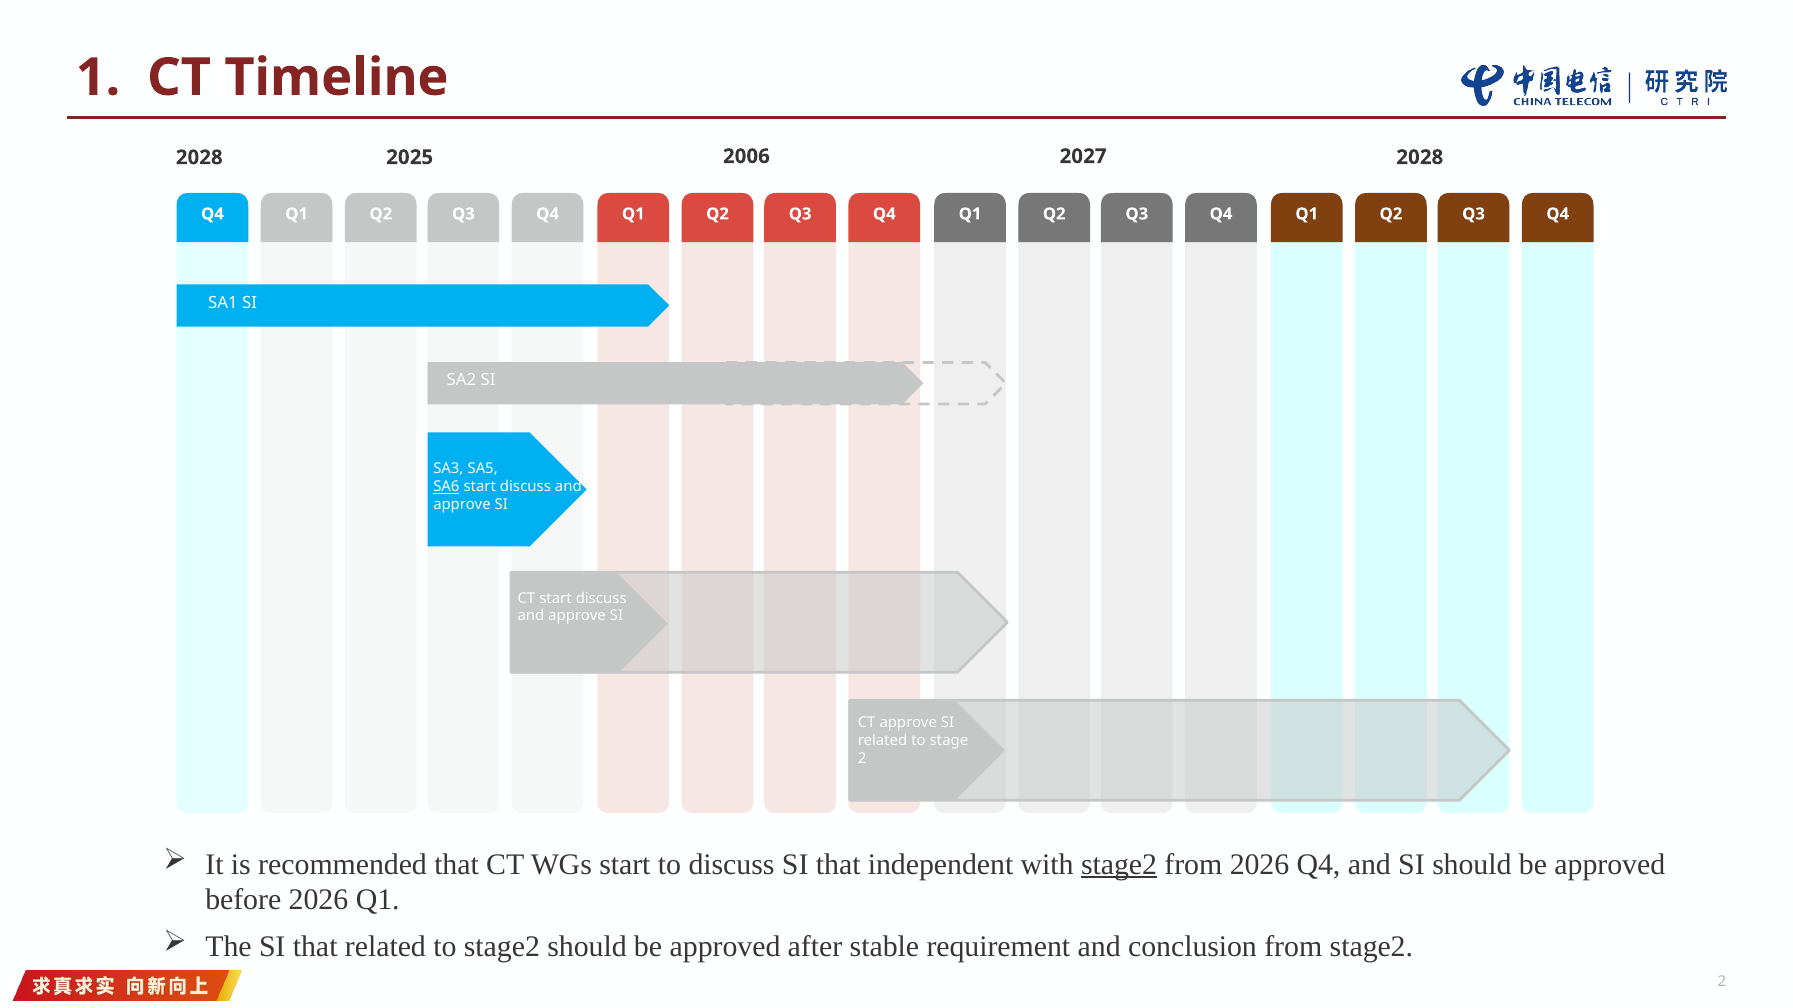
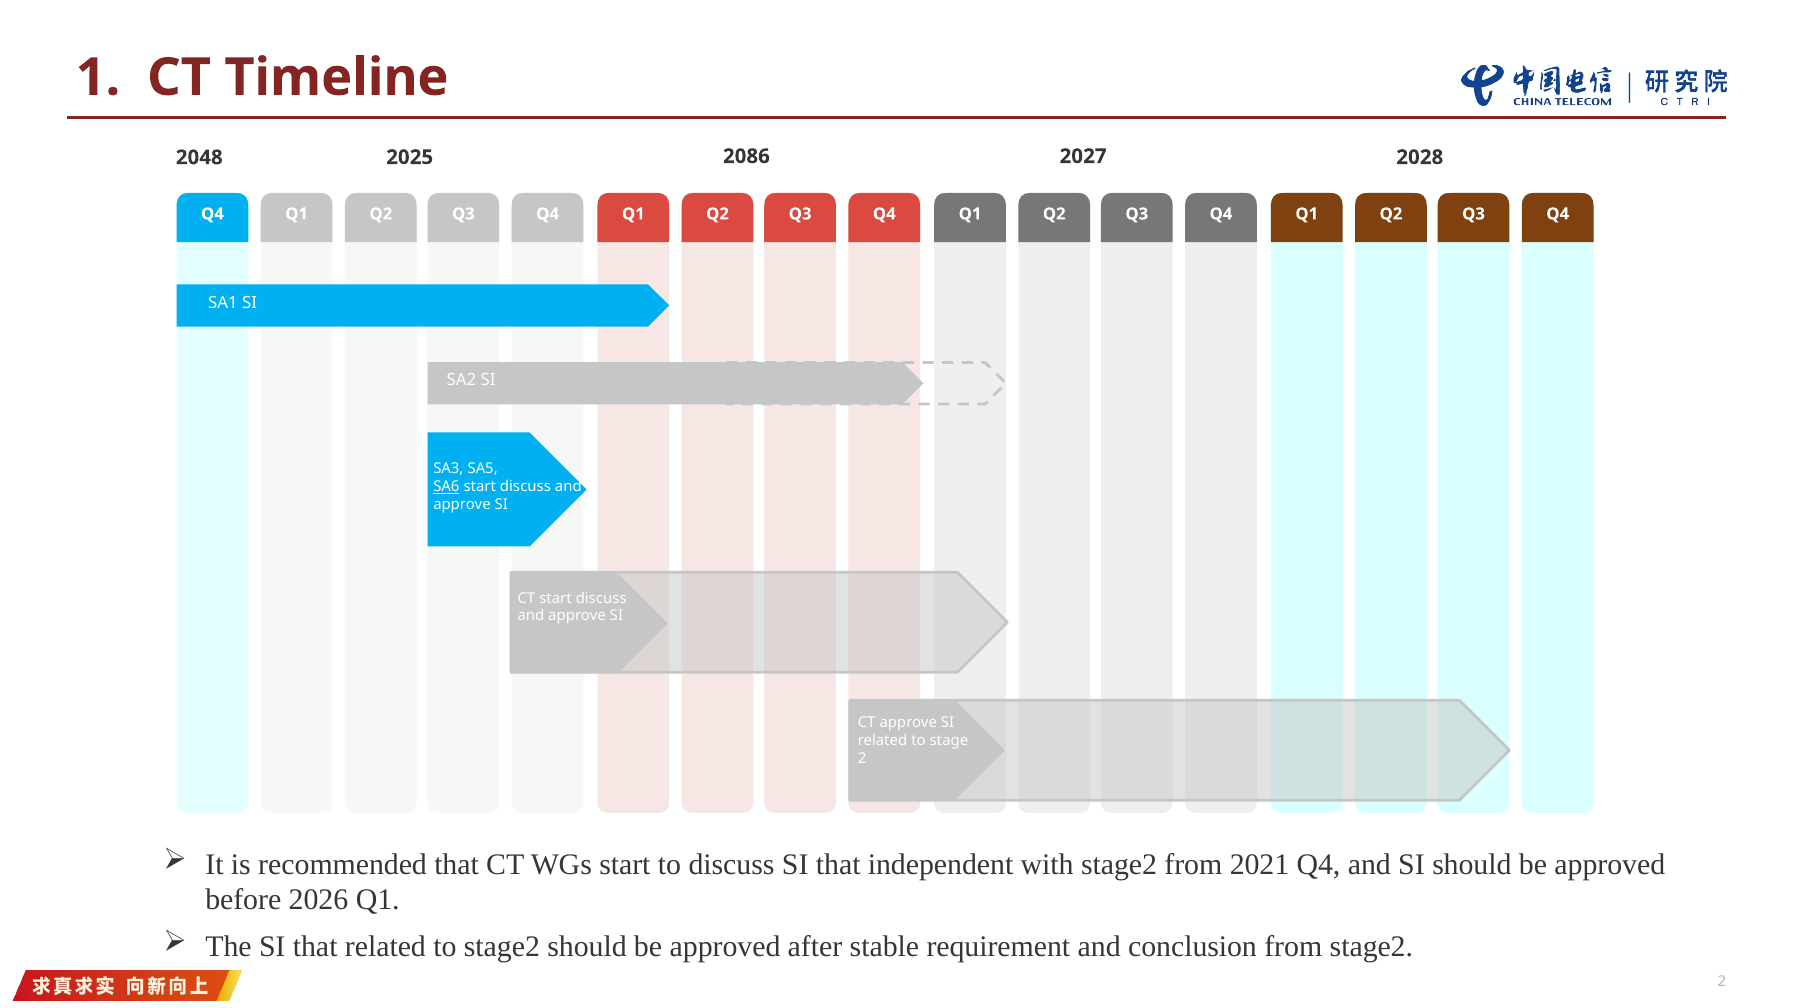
2006: 2006 -> 2086
2028 at (199, 158): 2028 -> 2048
stage2 at (1119, 865) underline: present -> none
from 2026: 2026 -> 2021
